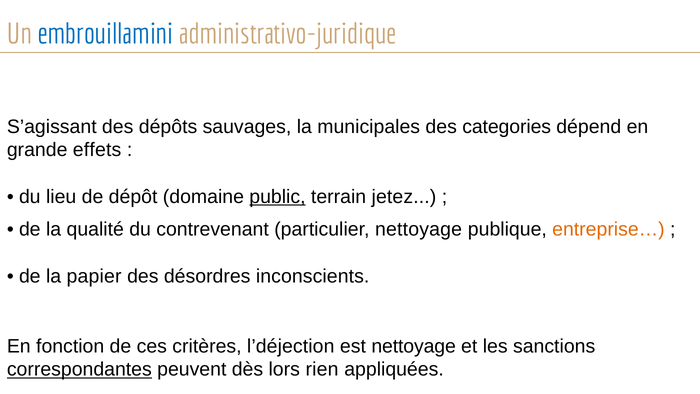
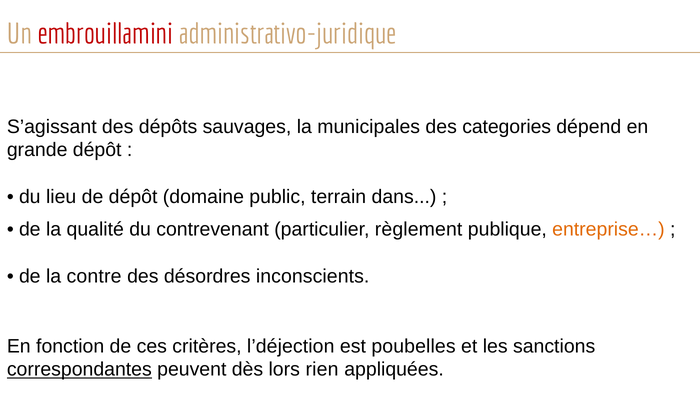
embrouillamini colour: blue -> red
grande effets: effets -> dépôt
public underline: present -> none
jetez: jetez -> dans
particulier nettoyage: nettoyage -> règlement
papier: papier -> contre
est nettoyage: nettoyage -> poubelles
